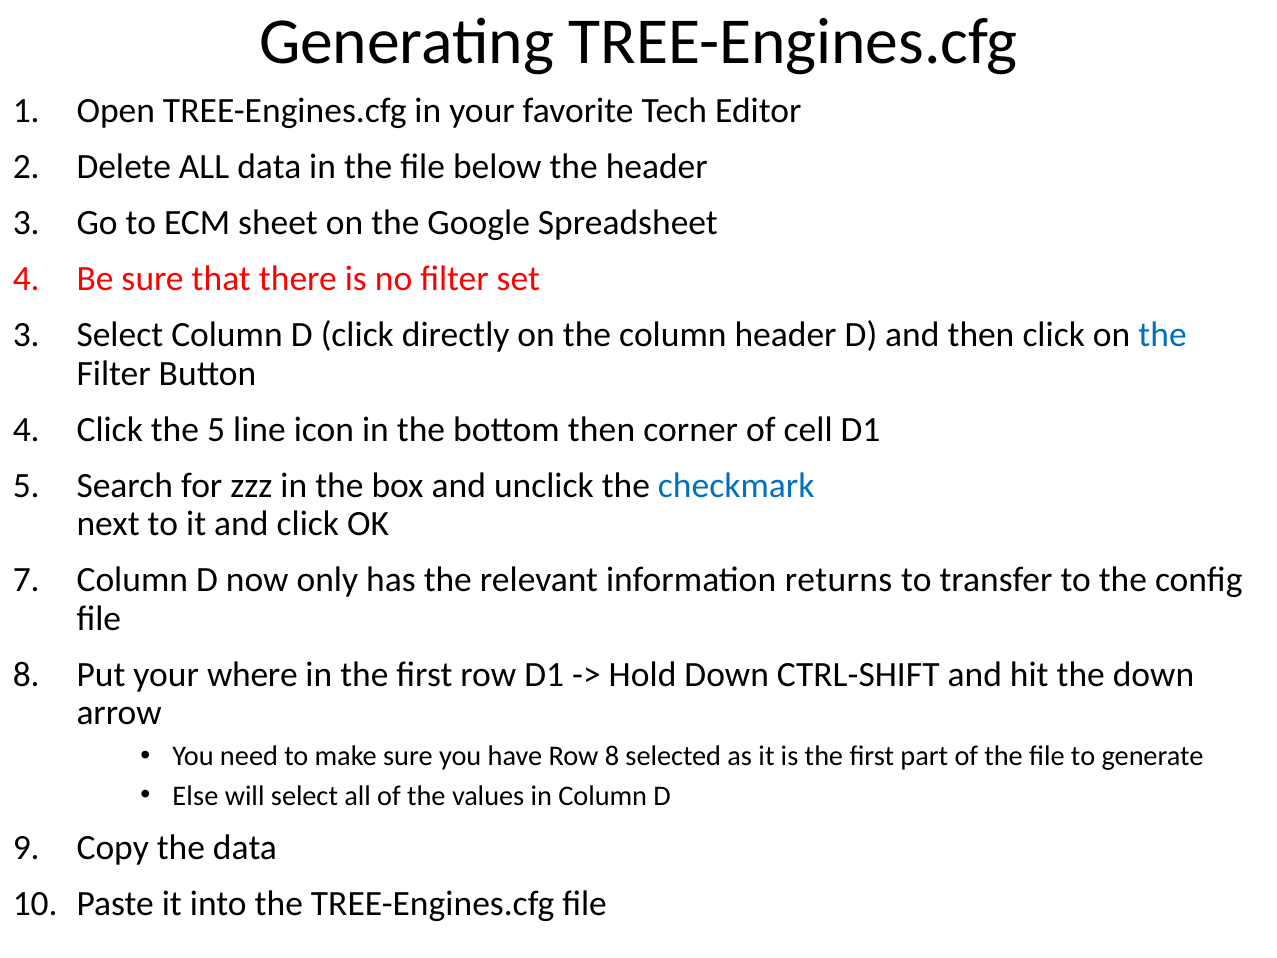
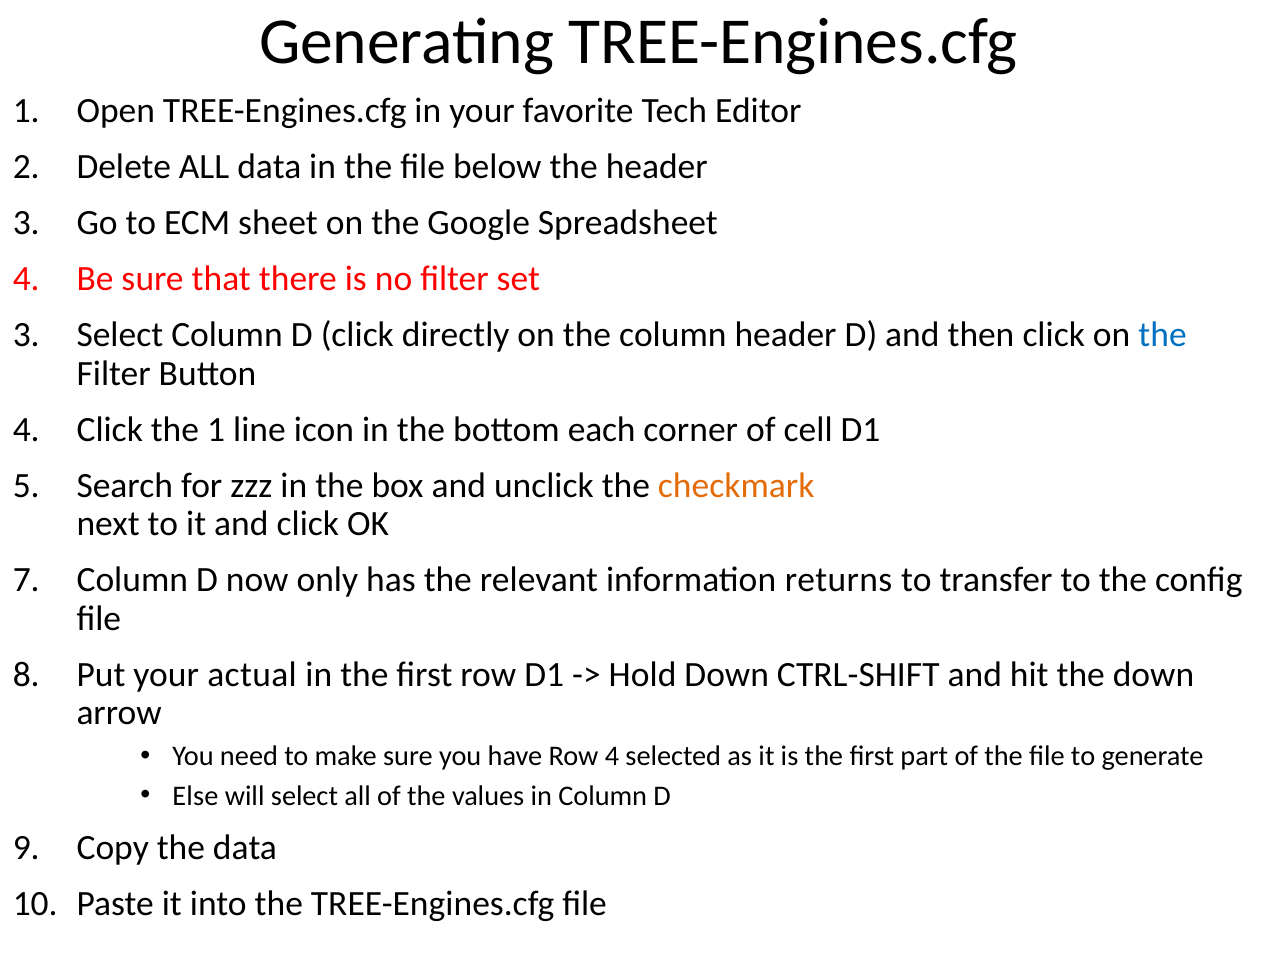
the 5: 5 -> 1
bottom then: then -> each
checkmark colour: blue -> orange
where: where -> actual
Row 8: 8 -> 4
